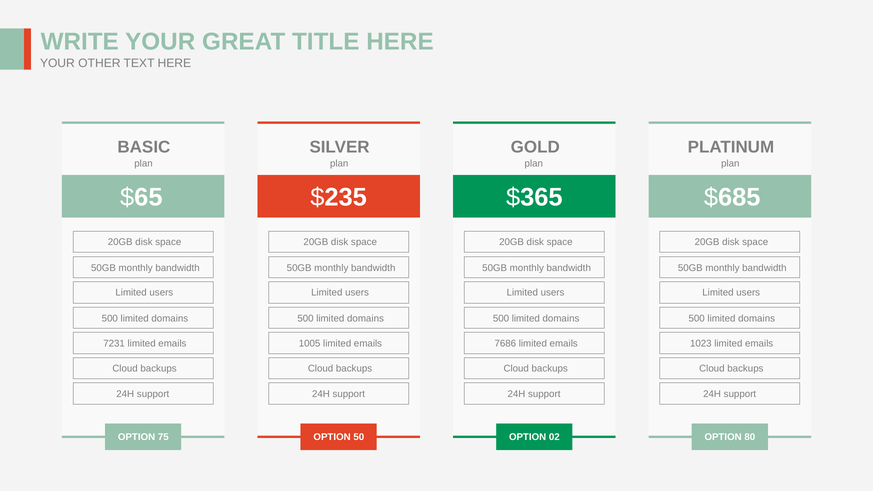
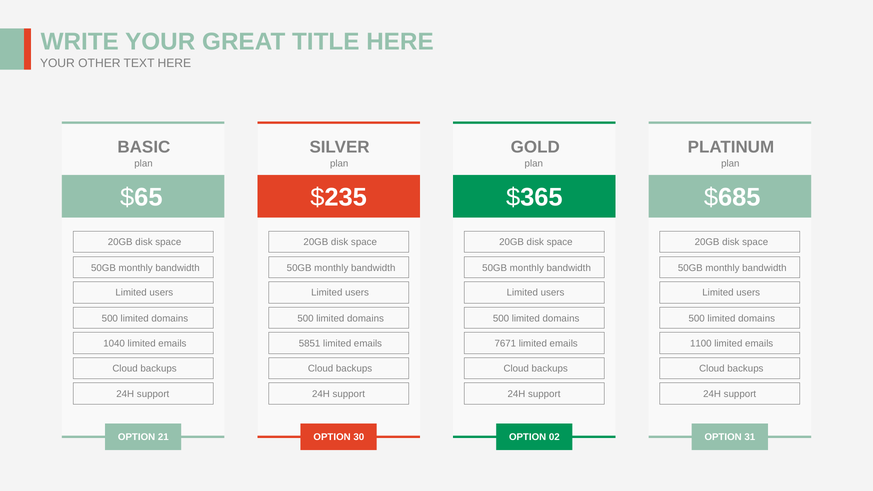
7231: 7231 -> 1040
1005: 1005 -> 5851
7686: 7686 -> 7671
1023: 1023 -> 1100
75: 75 -> 21
50: 50 -> 30
80: 80 -> 31
